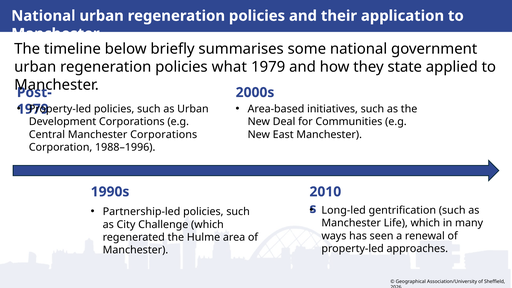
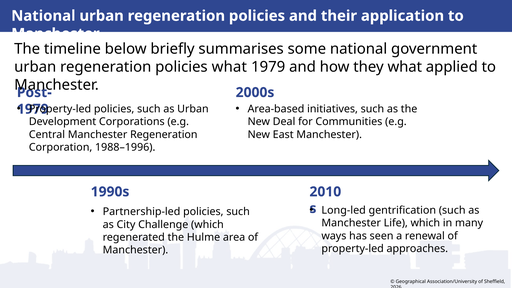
they state: state -> what
Manchester Corporations: Corporations -> Regeneration
